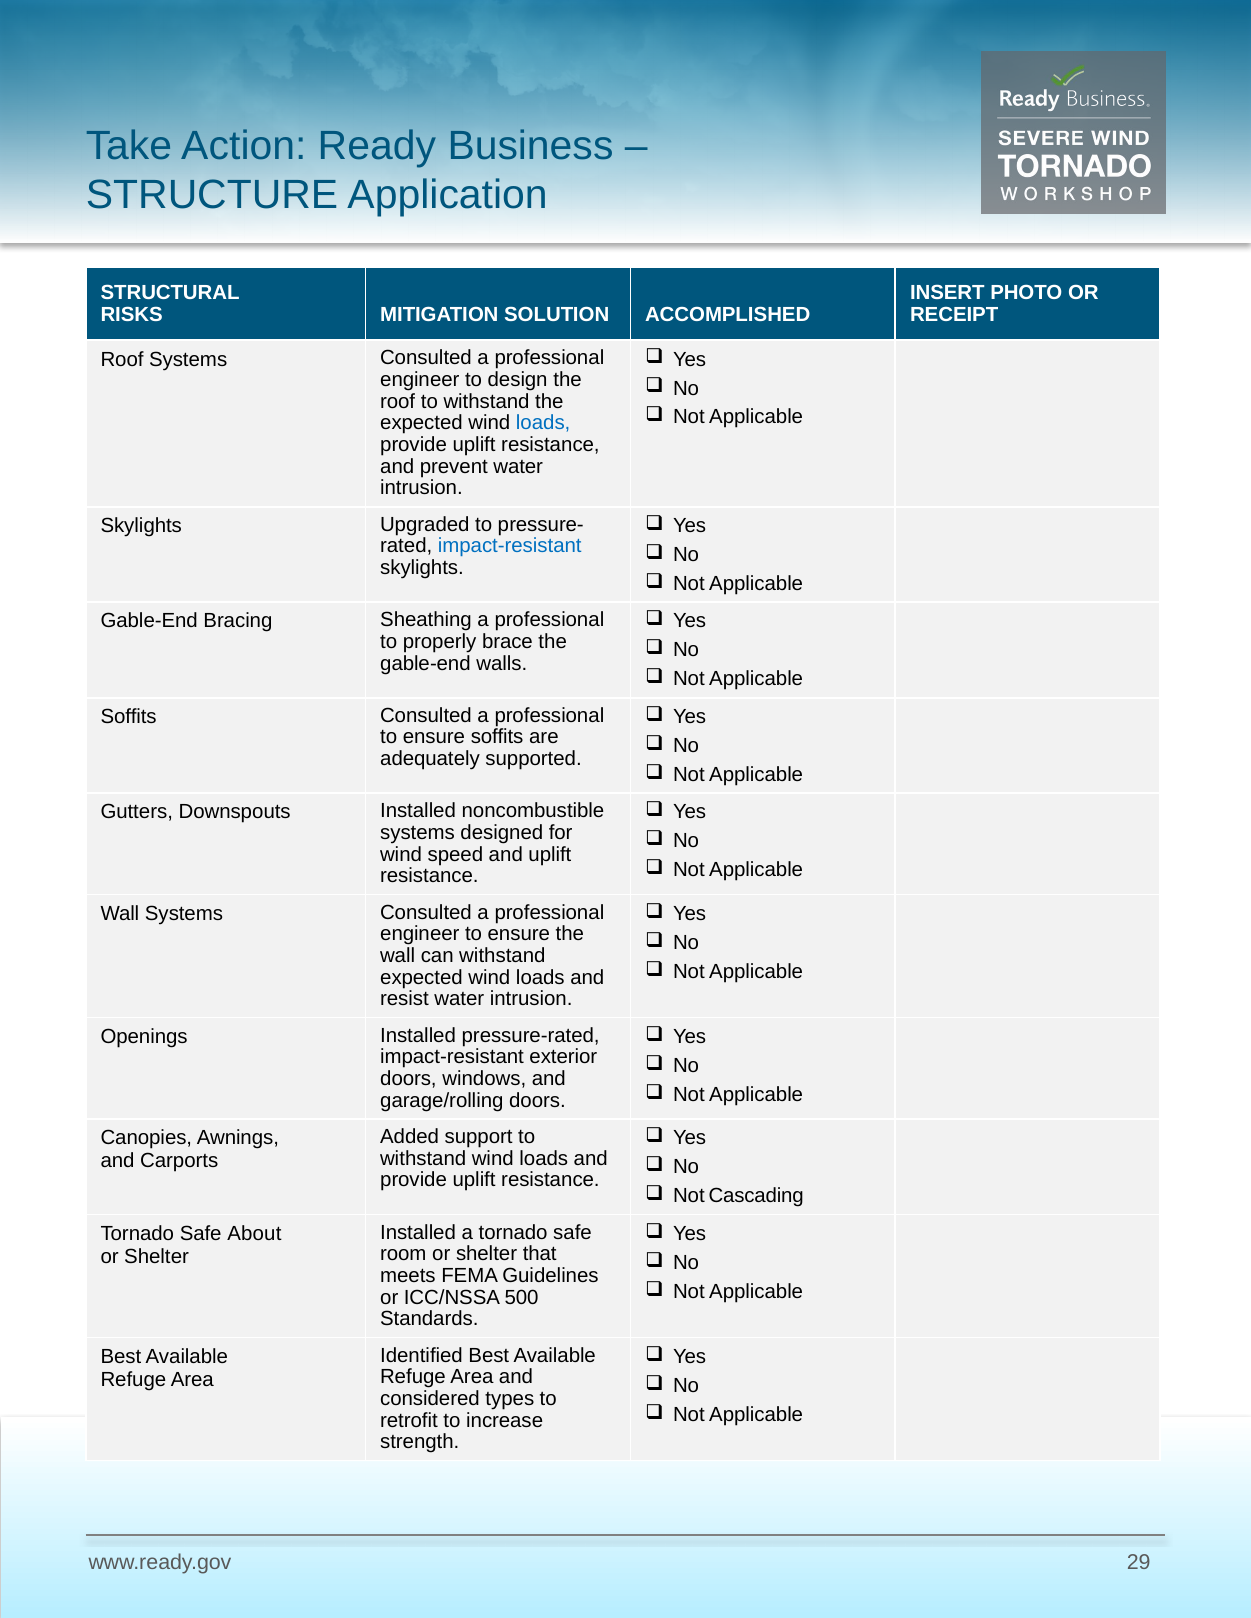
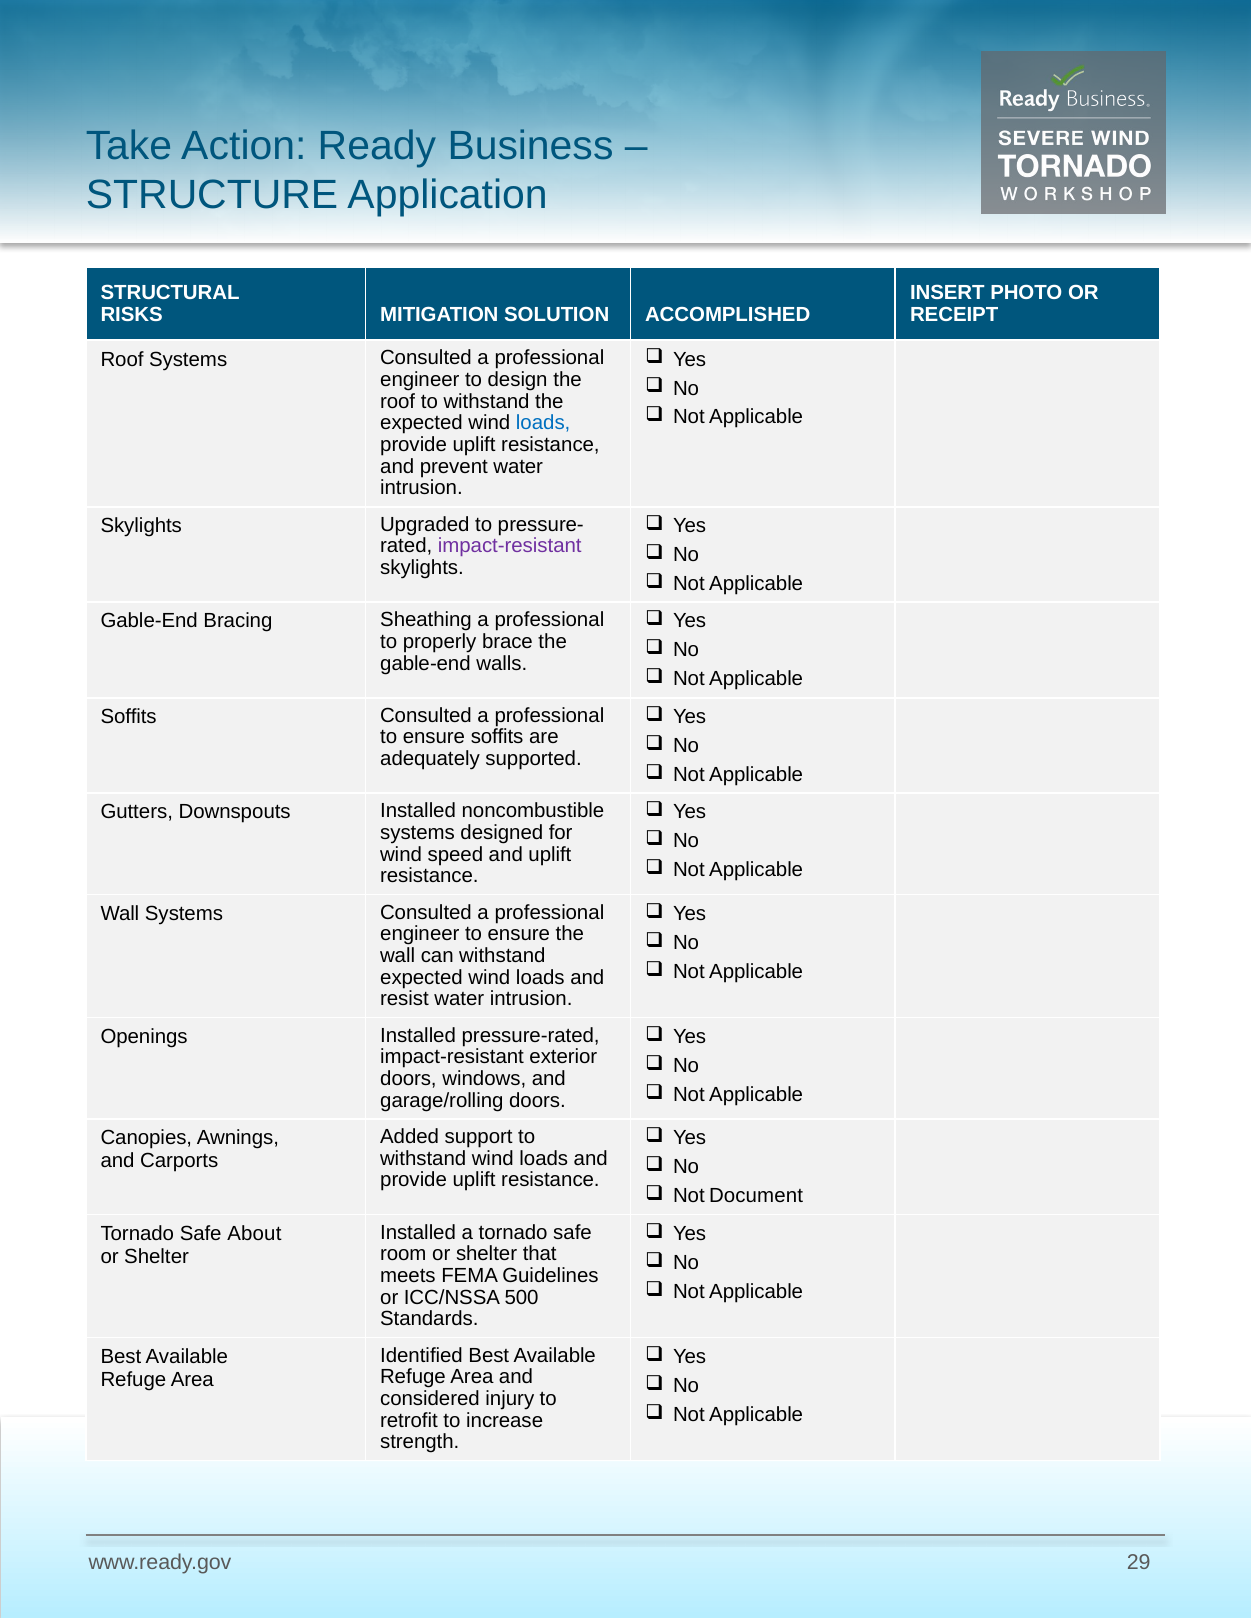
impact-resistant at (510, 547) colour: blue -> purple
Cascading: Cascading -> Document
types: types -> injury
